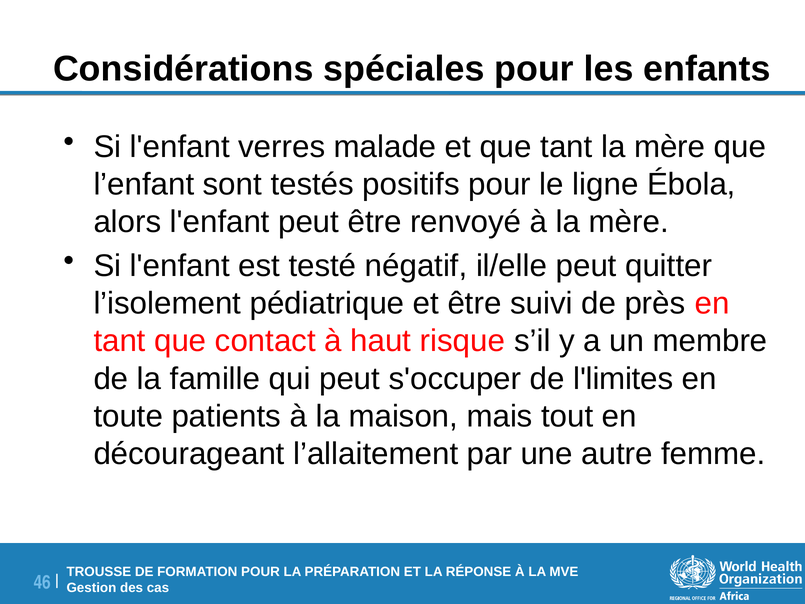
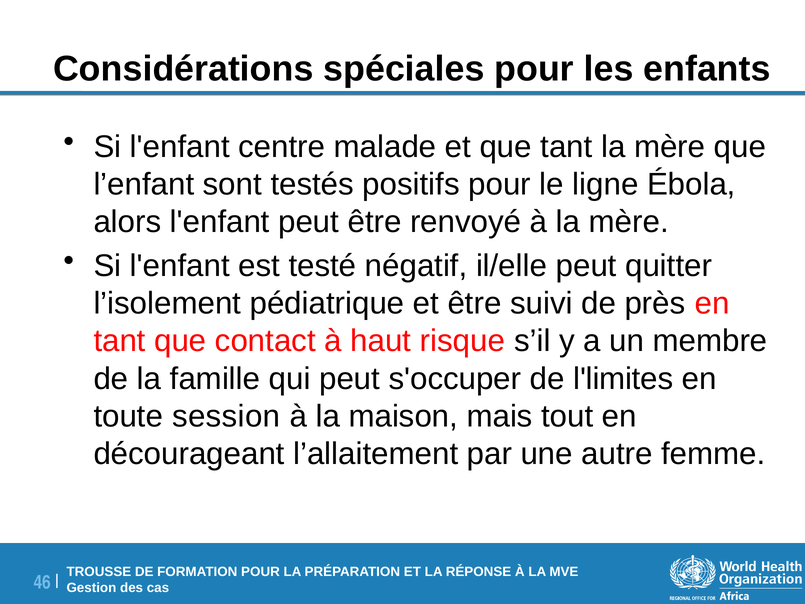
verres: verres -> centre
patients: patients -> session
